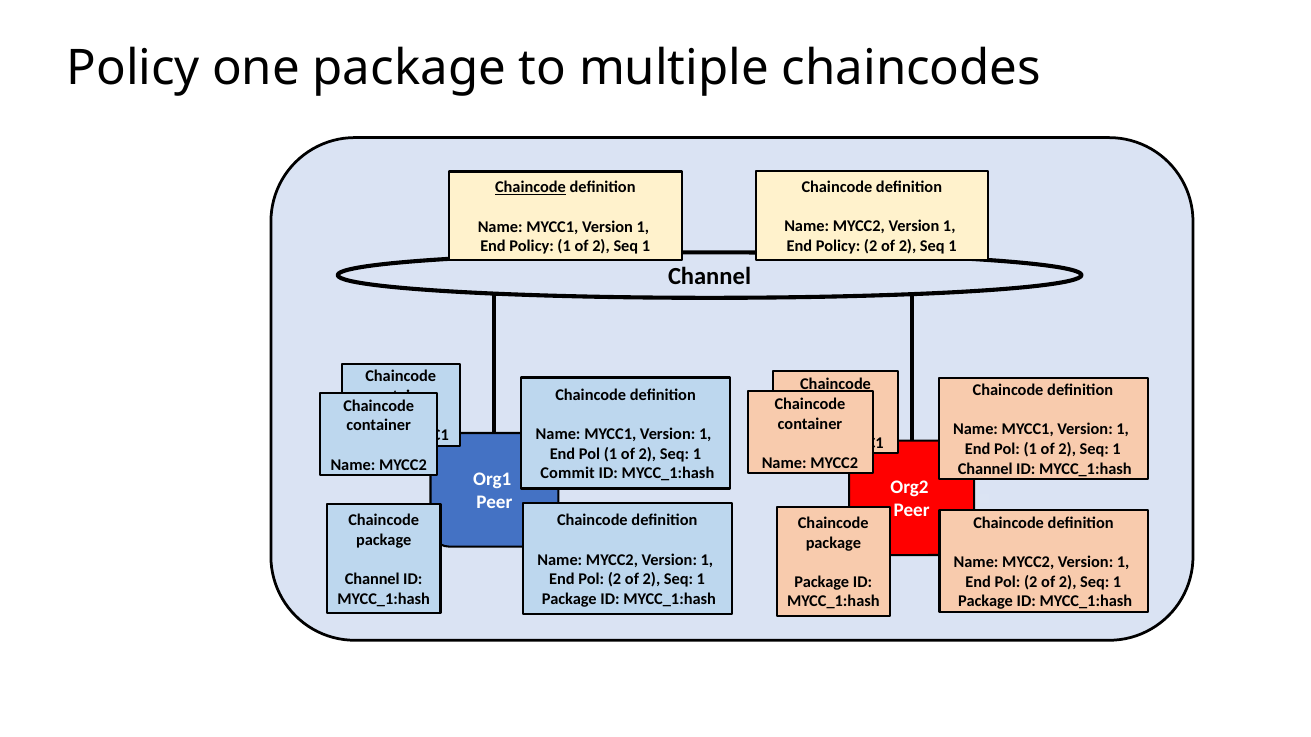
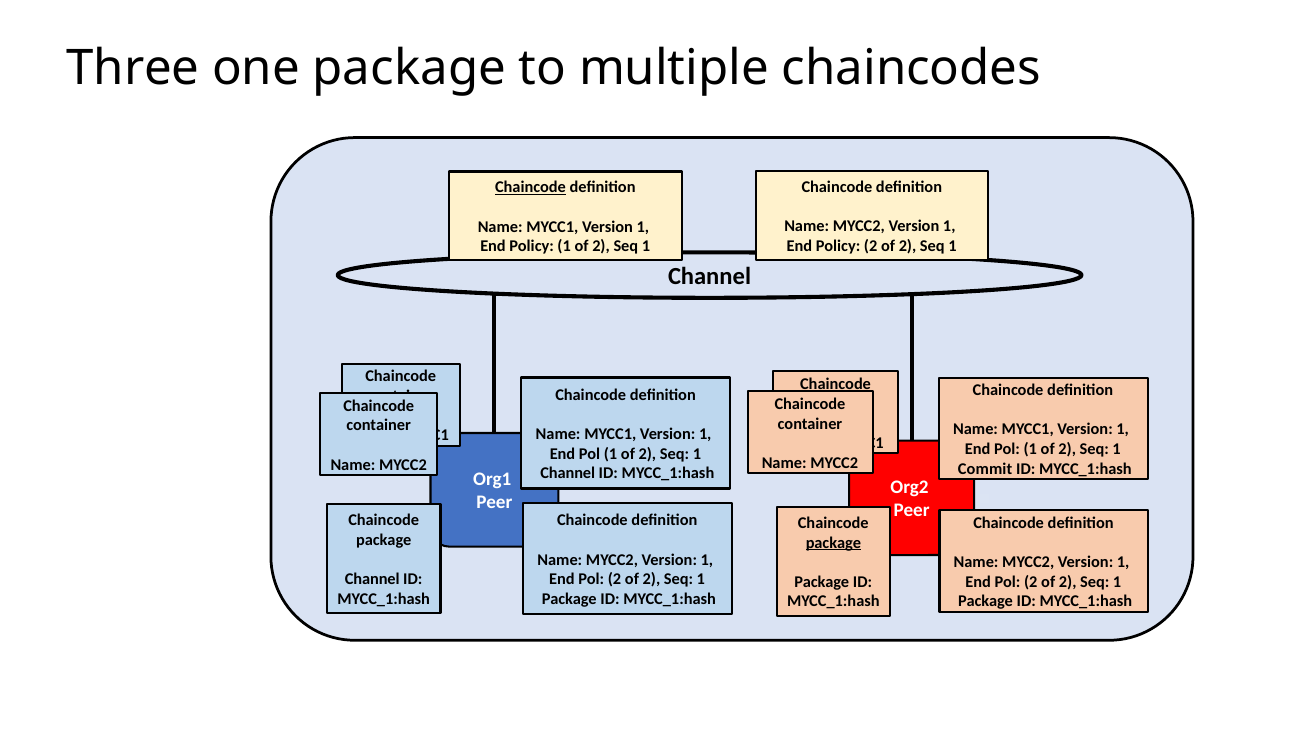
Policy at (133, 69): Policy -> Three
Channel at (985, 469): Channel -> Commit
Commit at (568, 474): Commit -> Channel
package at (833, 543) underline: none -> present
